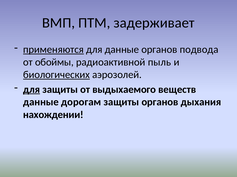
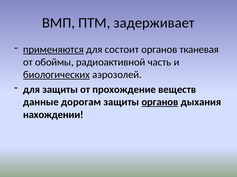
для данные: данные -> состоит
подвода: подвода -> тканевая
пыль: пыль -> часть
для at (32, 90) underline: present -> none
выдыхаемого: выдыхаемого -> прохождение
органов at (160, 102) underline: none -> present
